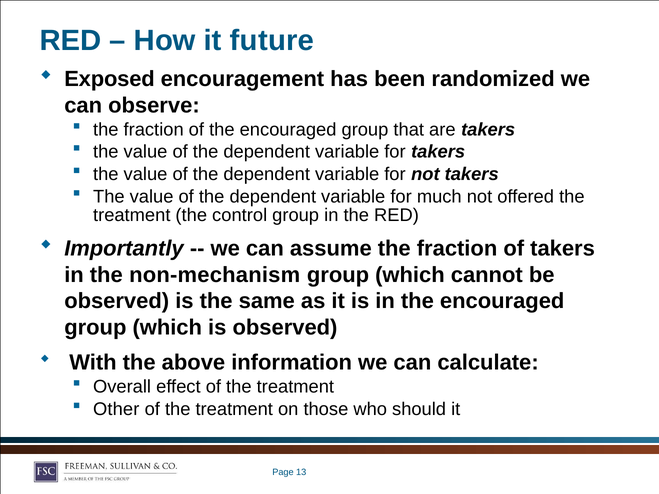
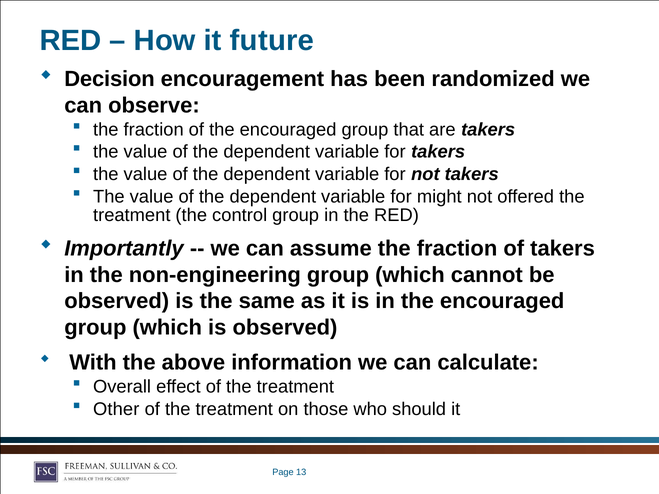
Exposed: Exposed -> Decision
much: much -> might
non-mechanism: non-mechanism -> non-engineering
